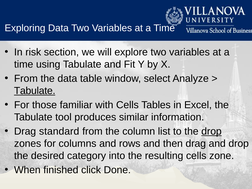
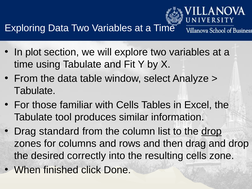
risk: risk -> plot
Tabulate at (35, 91) underline: present -> none
category: category -> correctly
